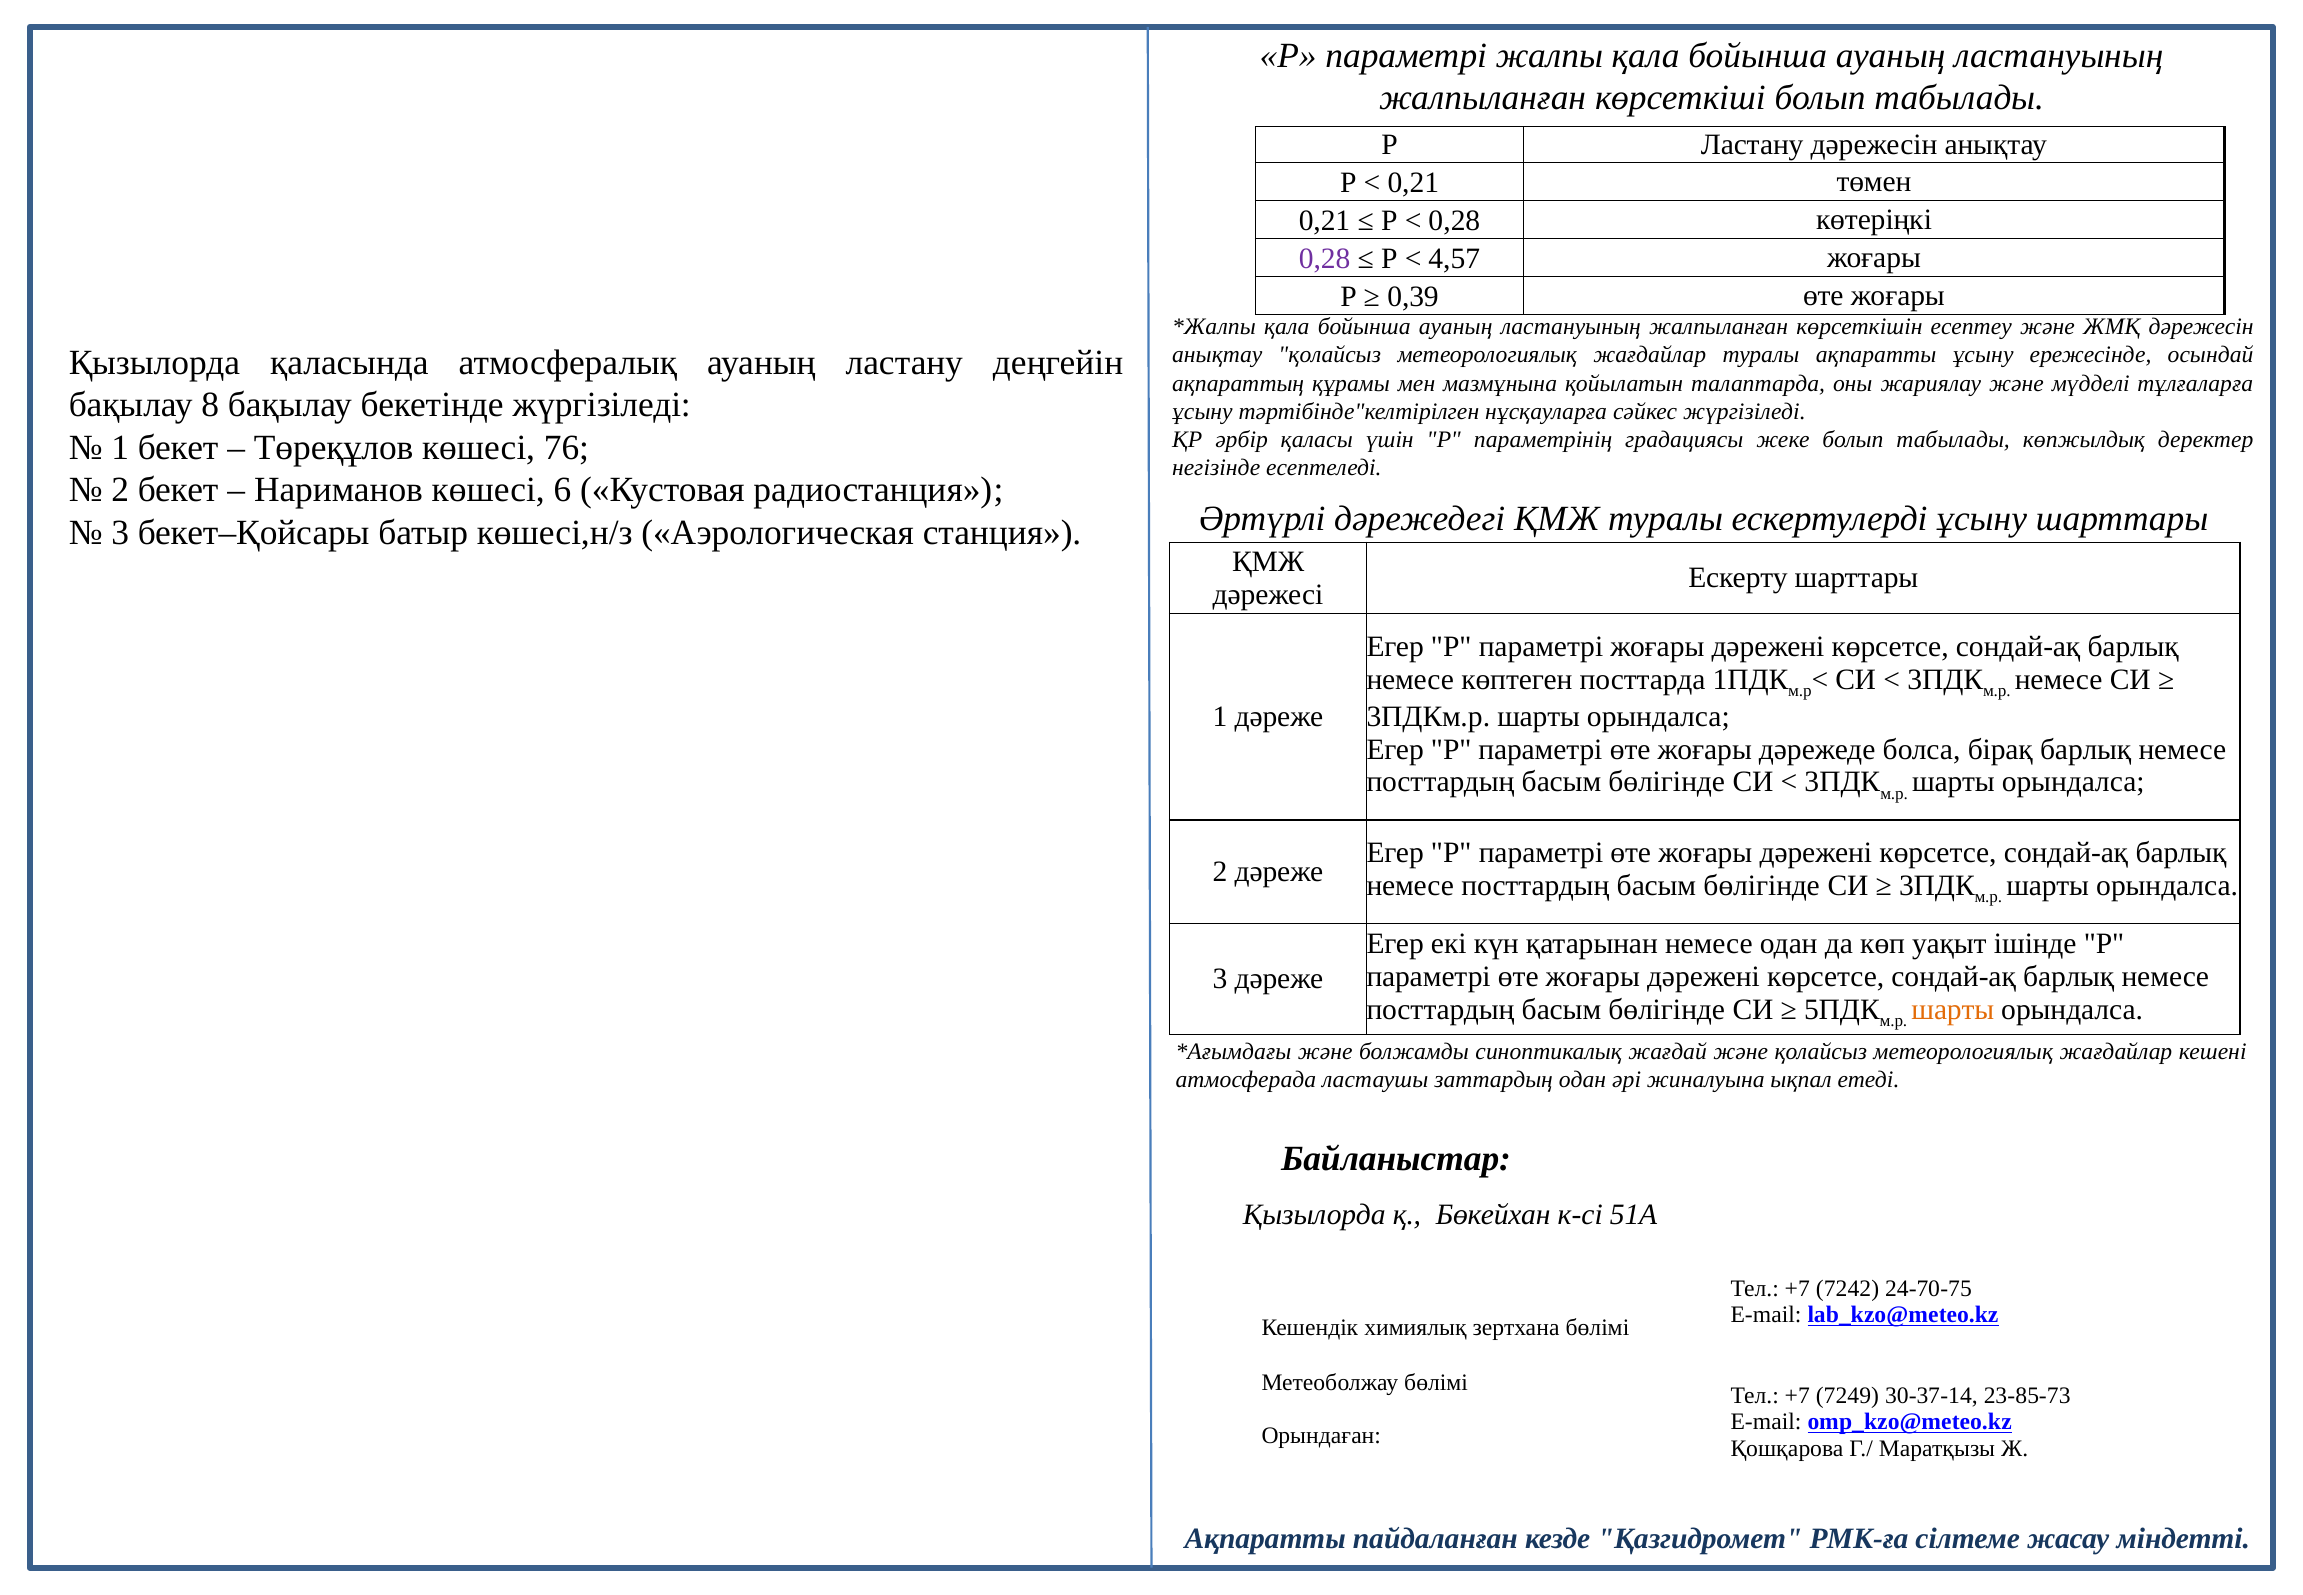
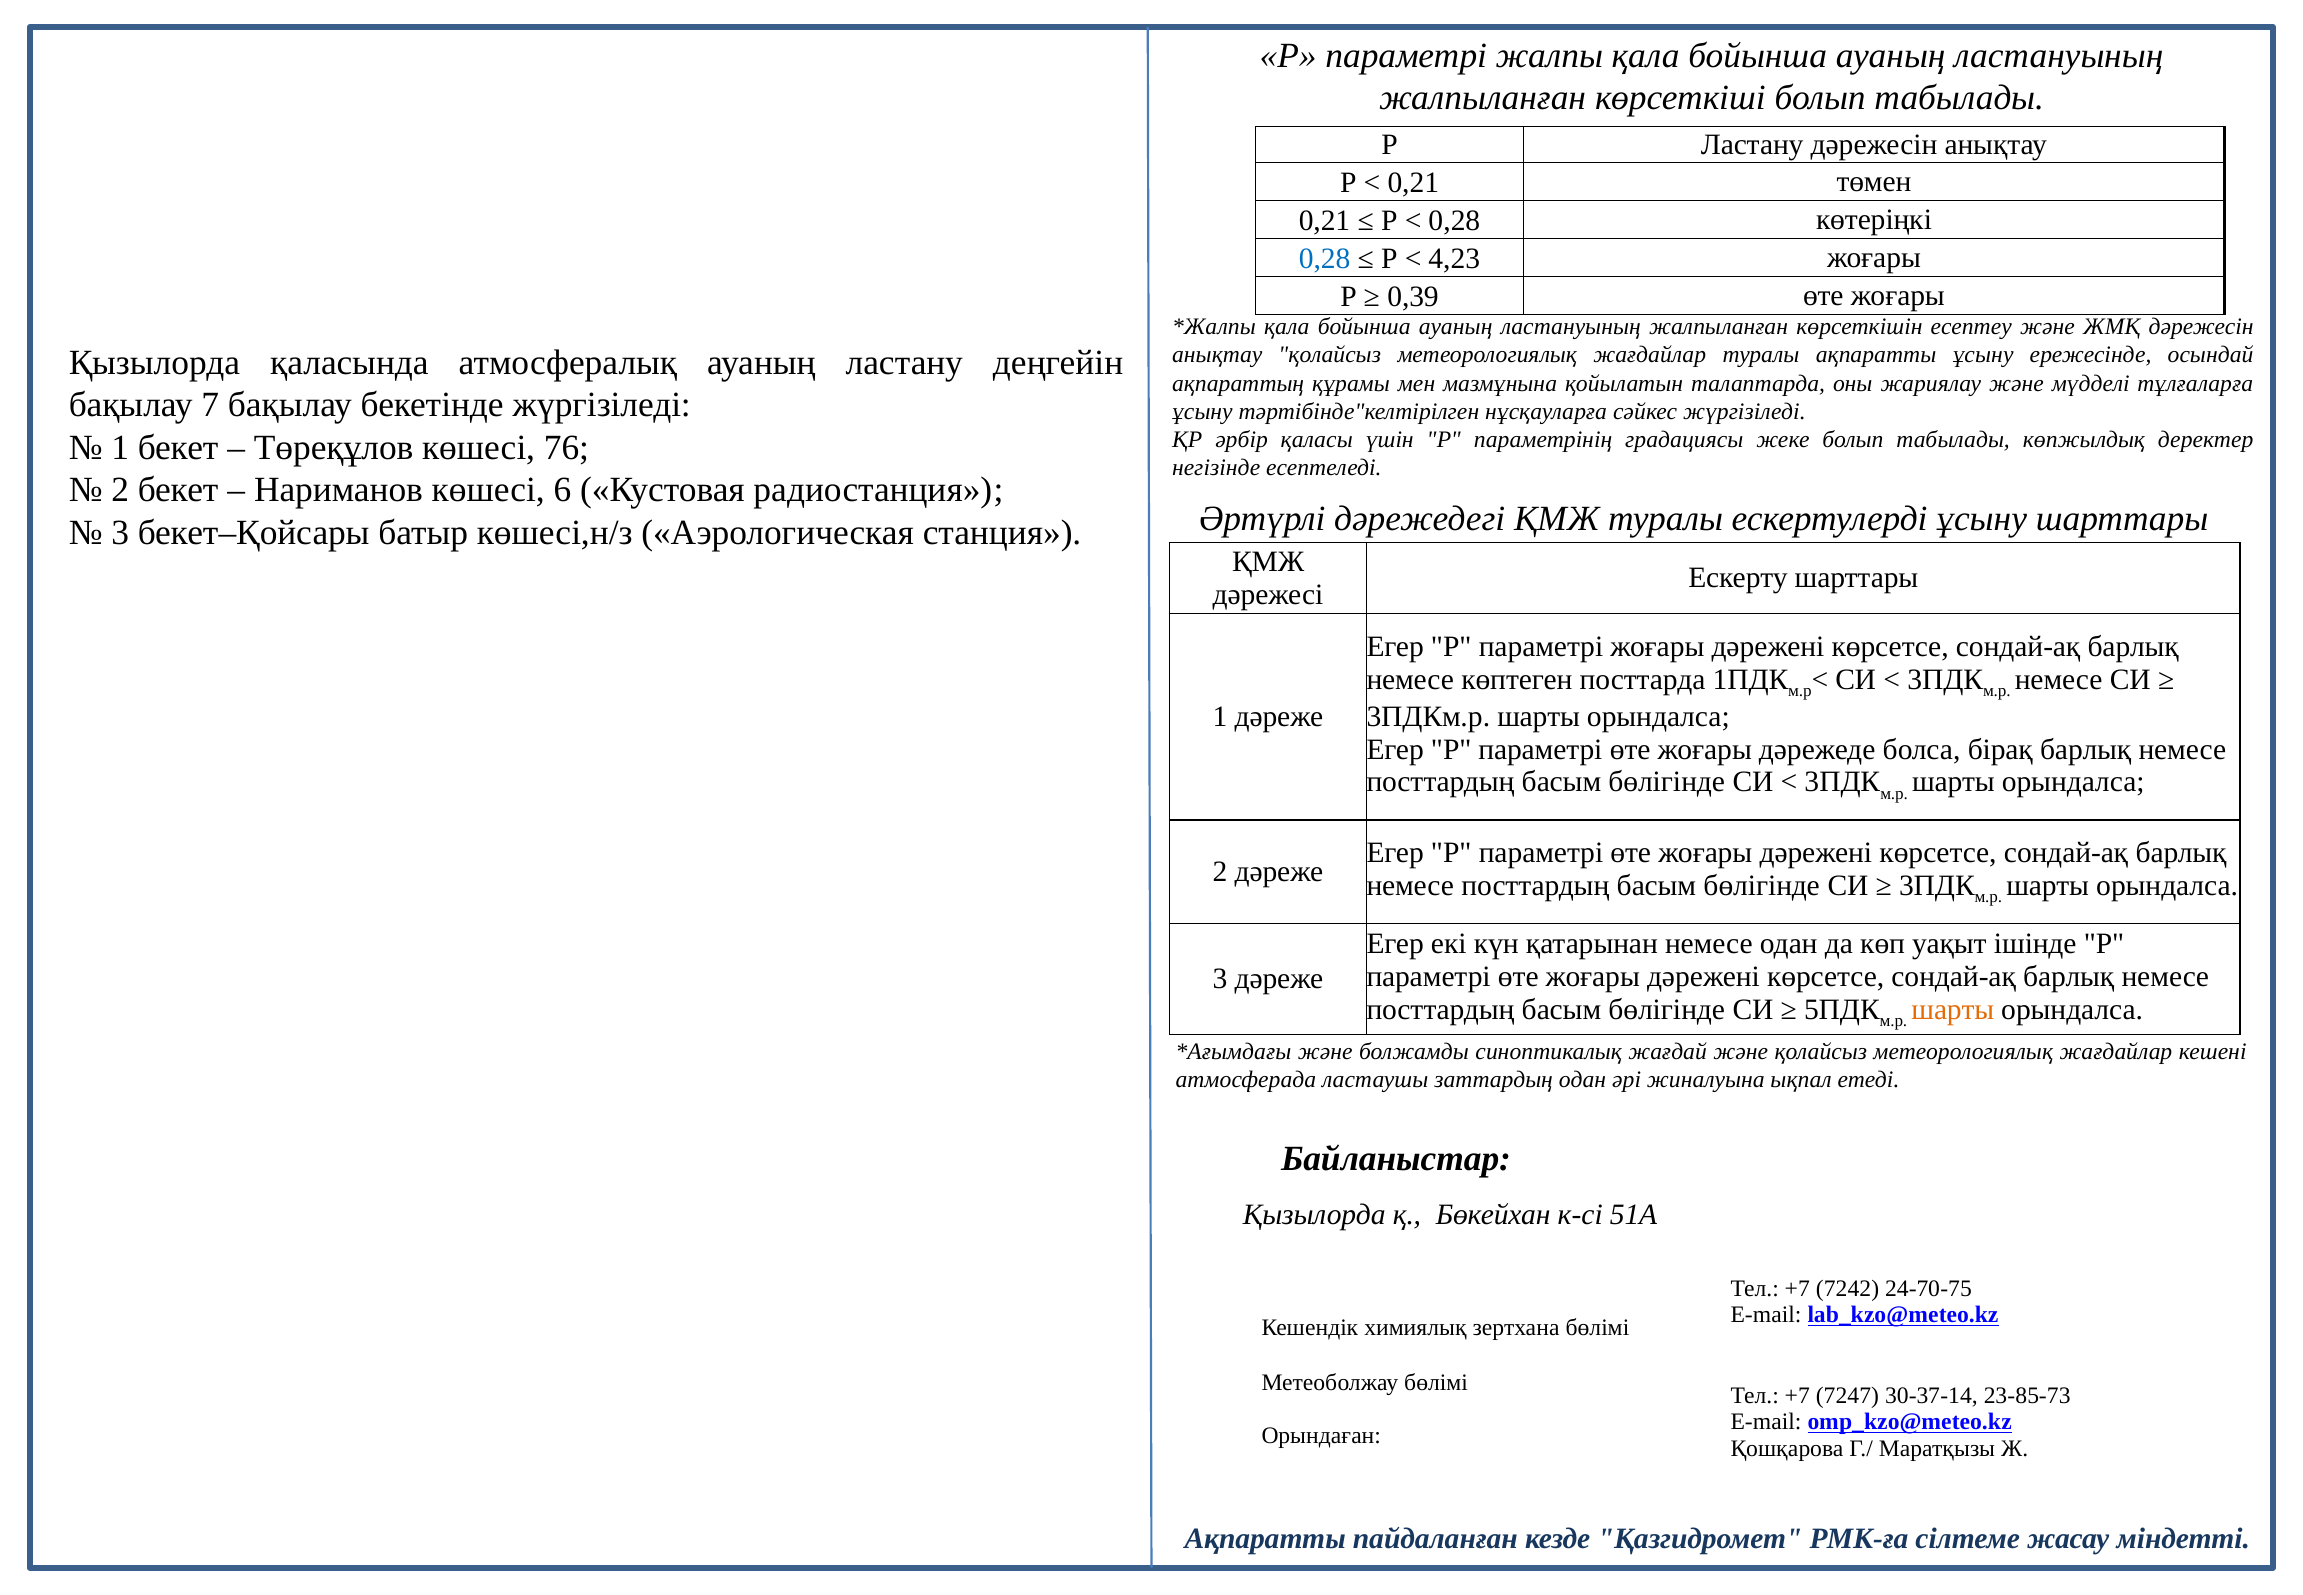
0,28 at (1325, 259) colour: purple -> blue
4,57: 4,57 -> 4,23
8: 8 -> 7
7249: 7249 -> 7247
